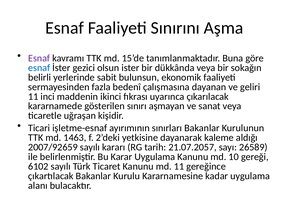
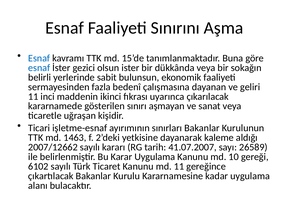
Esnaf at (39, 58) colour: purple -> blue
2007/92659: 2007/92659 -> 2007/12662
21.07.2057: 21.07.2057 -> 41.07.2007
